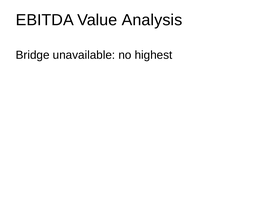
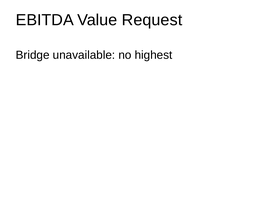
Analysis: Analysis -> Request
